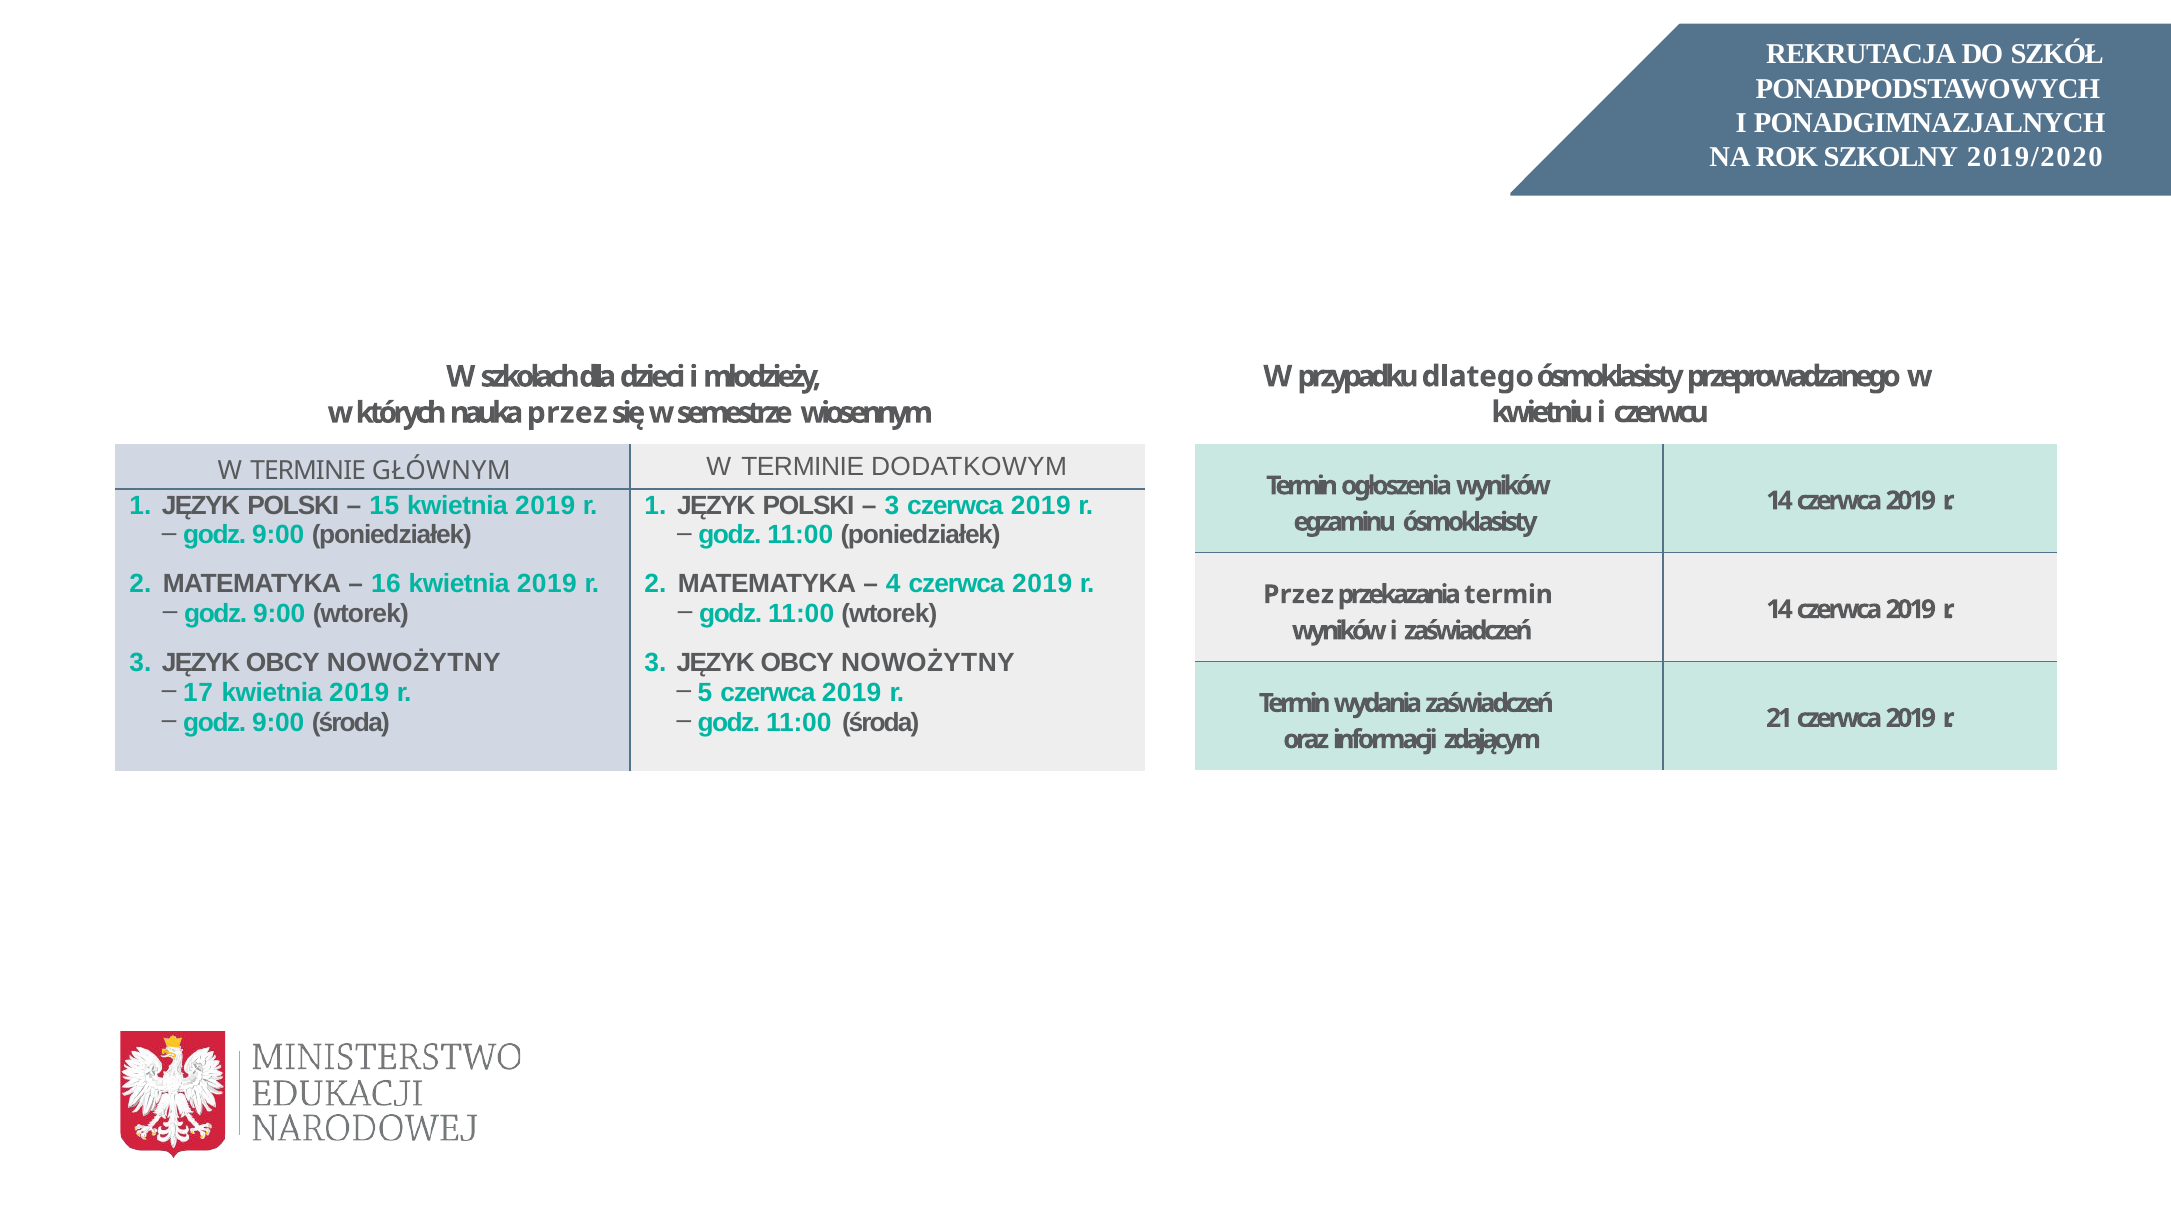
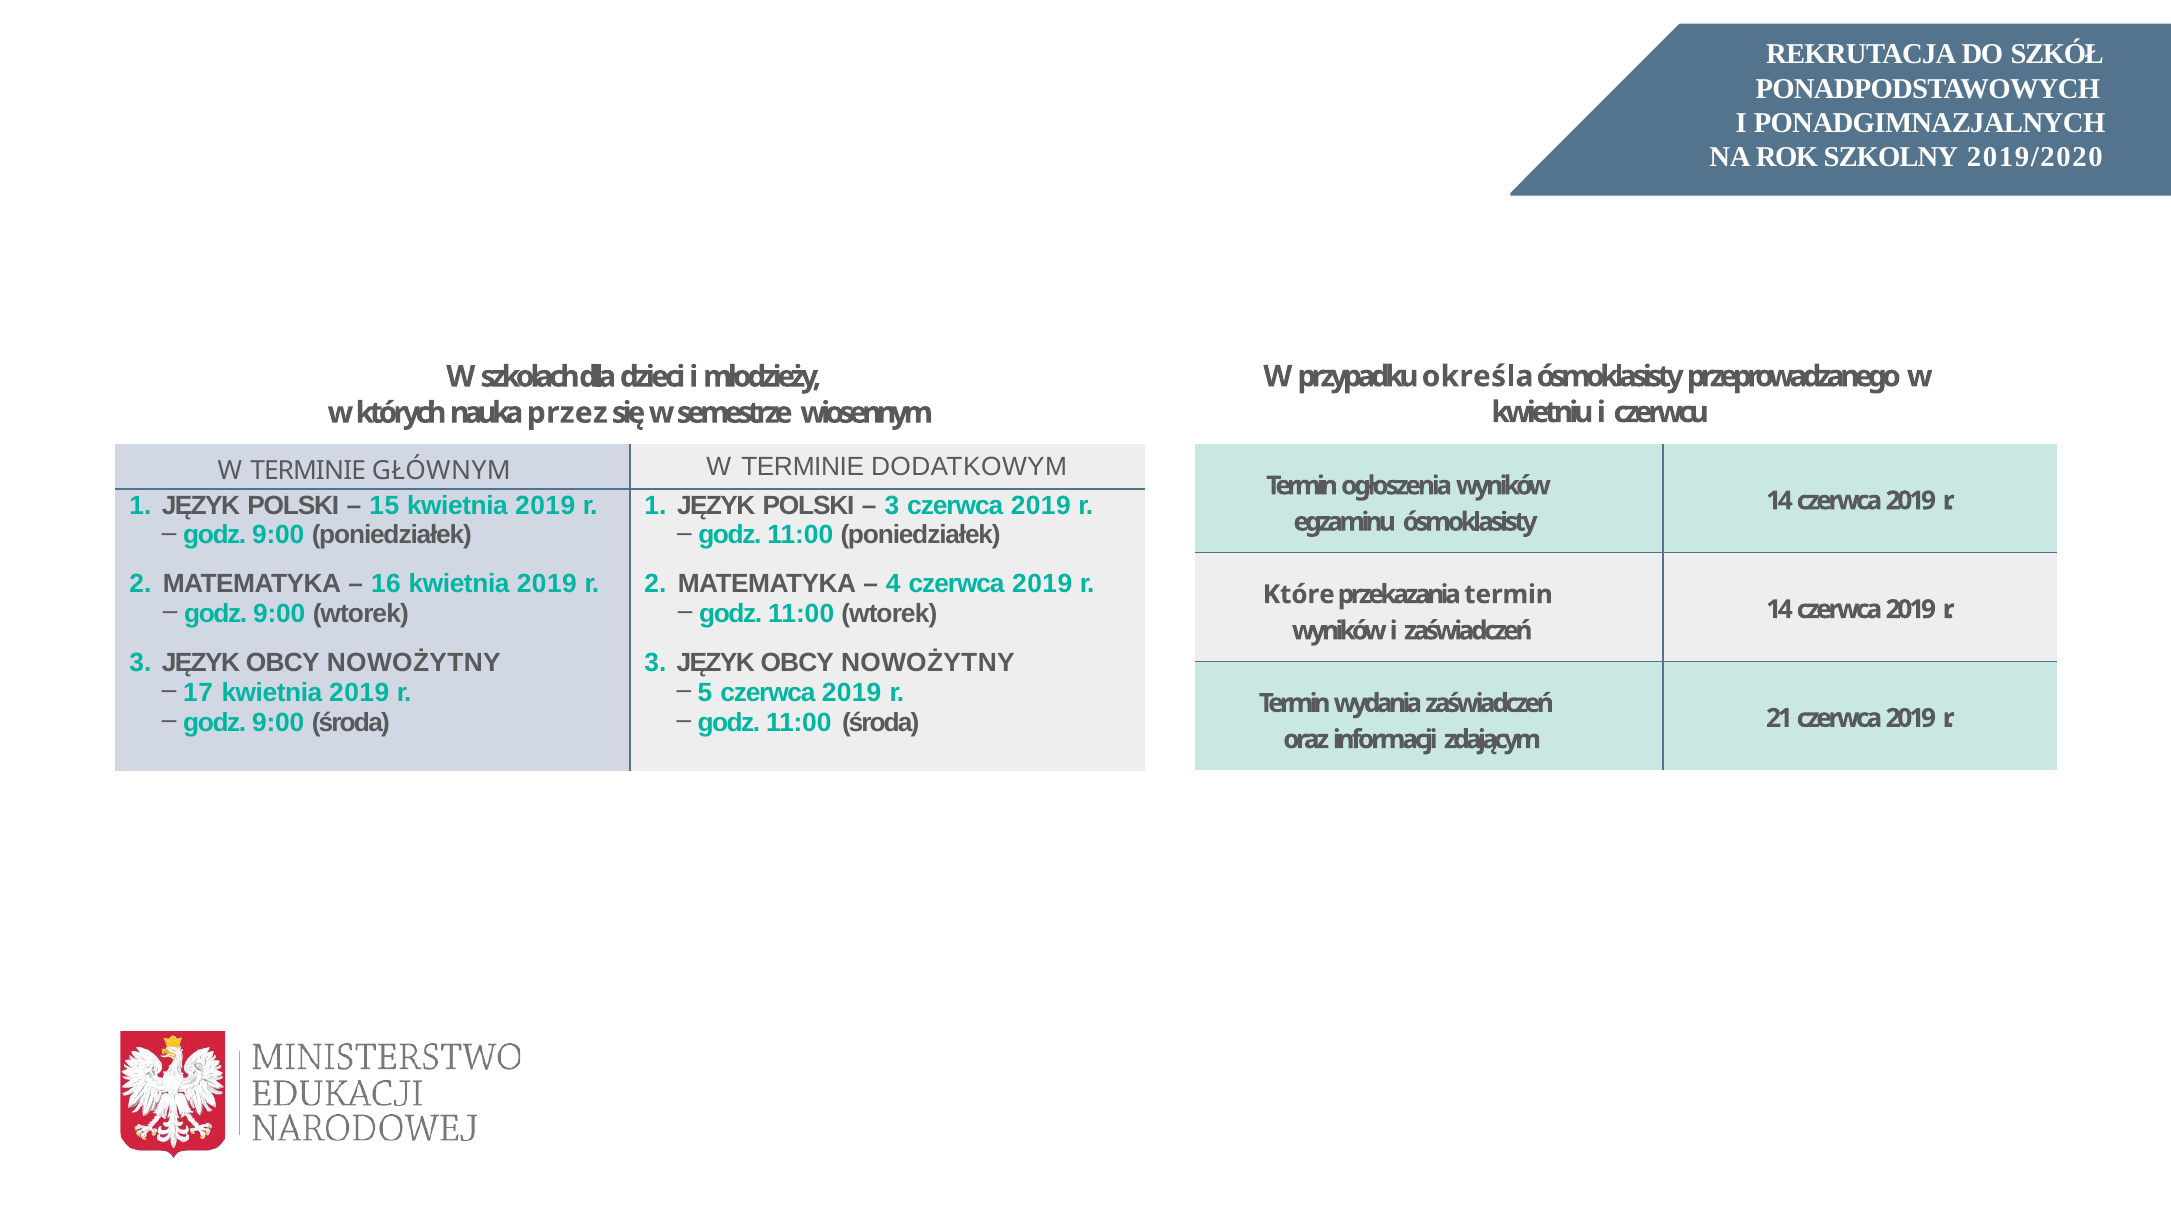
dlatego: dlatego -> określa
Przez at (1299, 594): Przez -> Które
